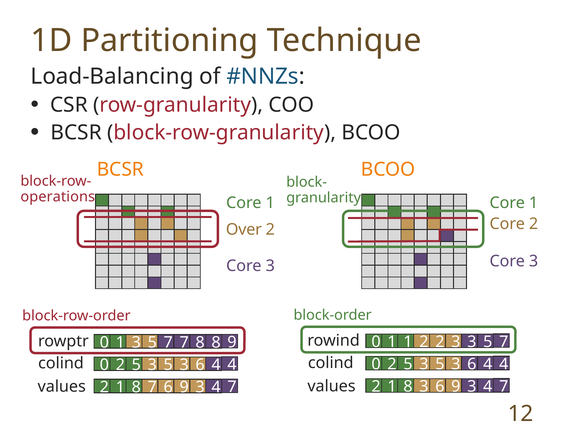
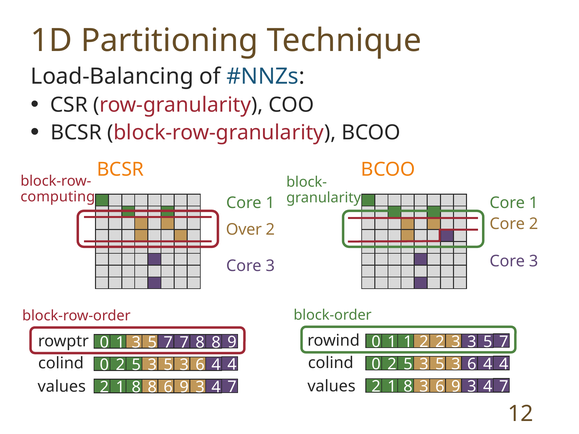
operations: operations -> computing
1 8 7: 7 -> 8
